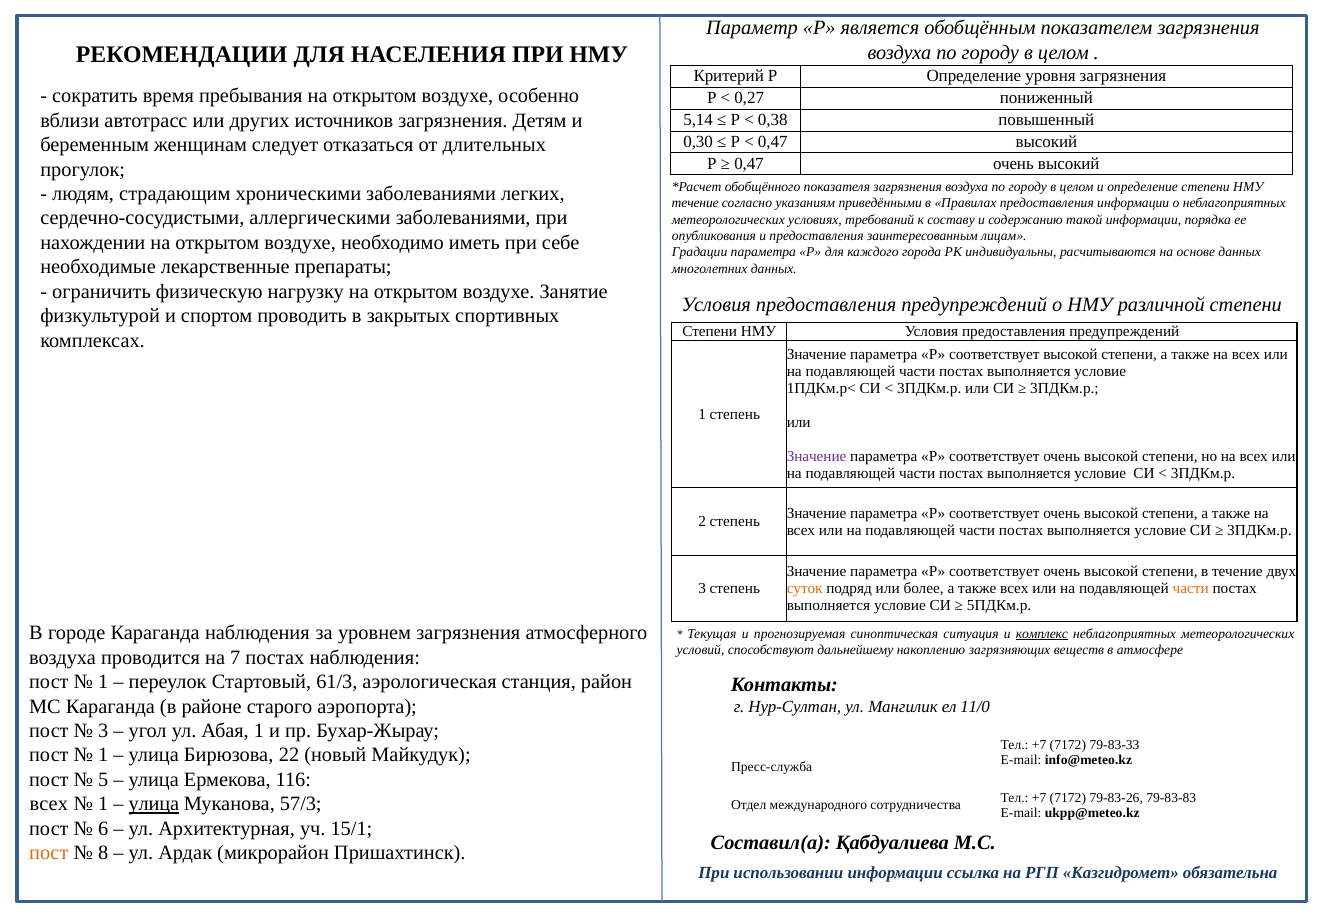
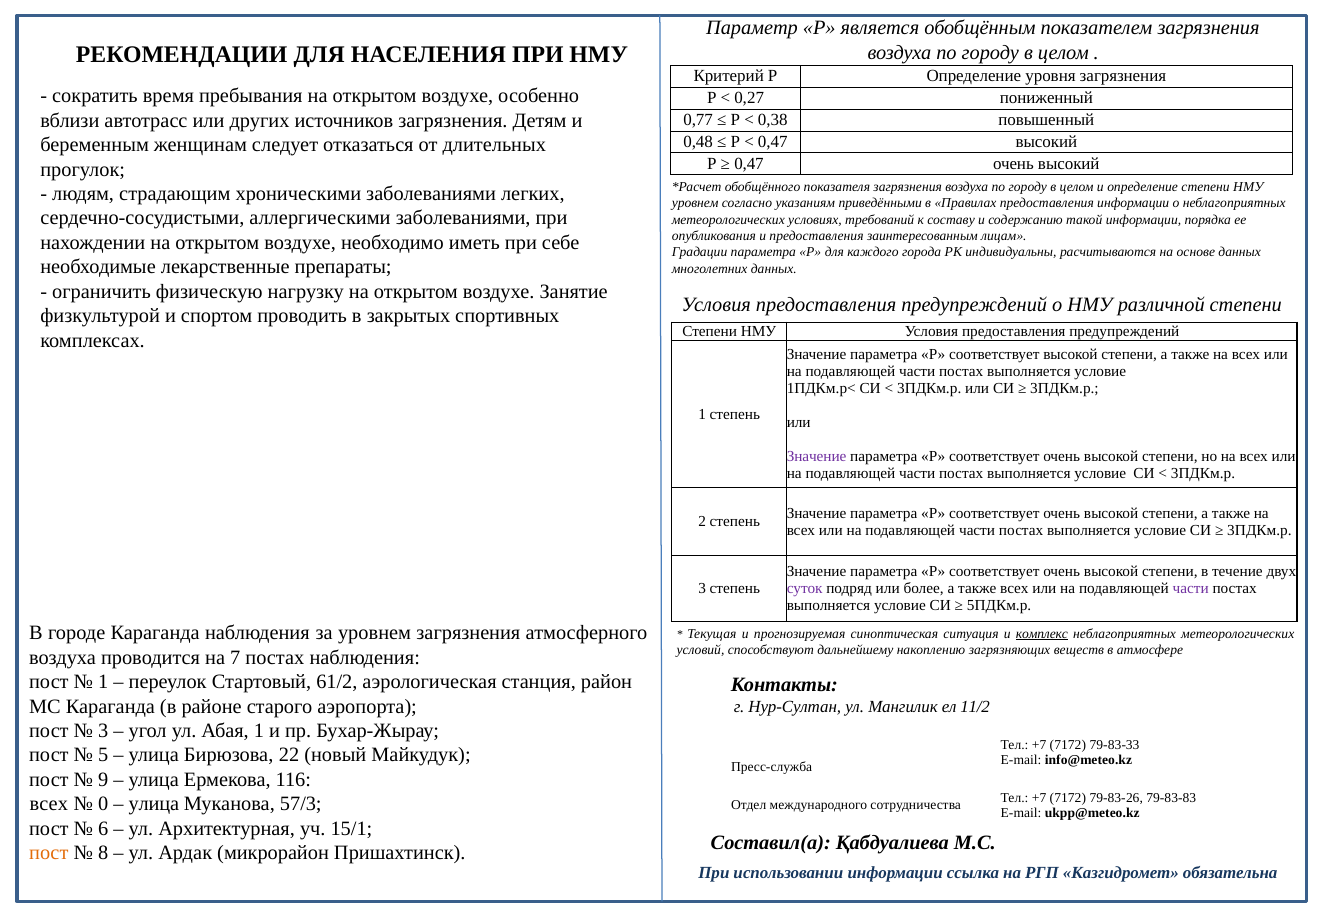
5,14: 5,14 -> 0,77
0,30: 0,30 -> 0,48
течение at (695, 203): течение -> уровнем
суток colour: orange -> purple
части at (1191, 588) colour: orange -> purple
61/3: 61/3 -> 61/2
11/0: 11/0 -> 11/2
1 at (103, 755): 1 -> 5
5: 5 -> 9
1 at (103, 804): 1 -> 0
улица at (154, 804) underline: present -> none
